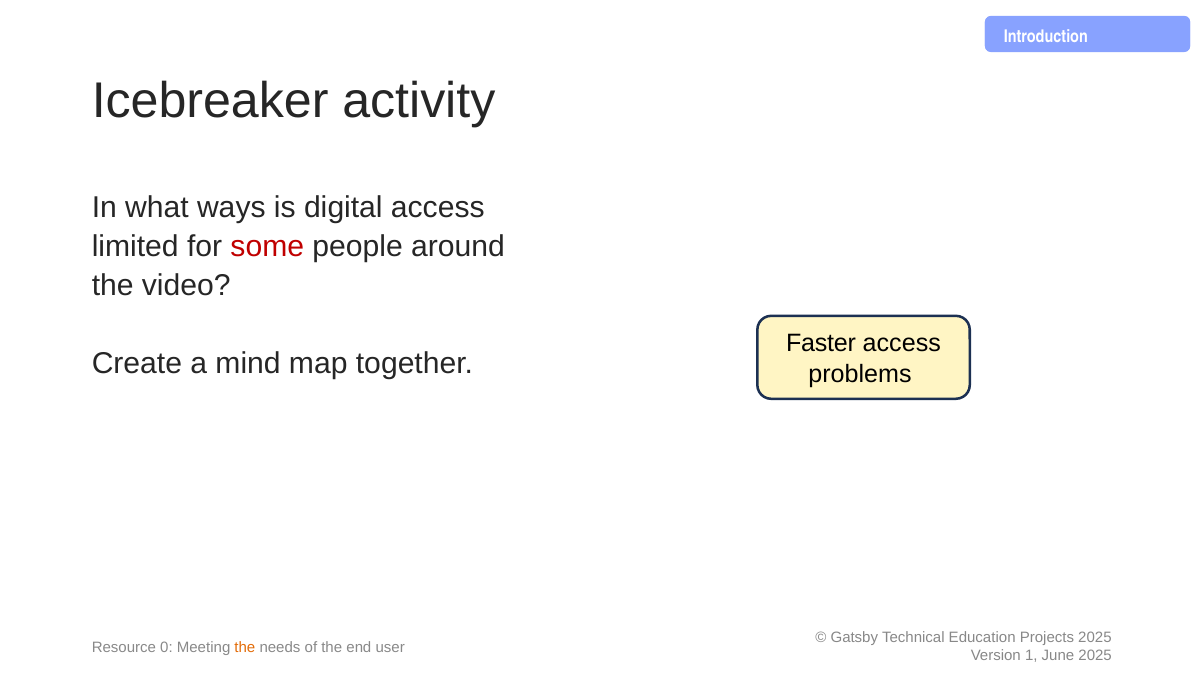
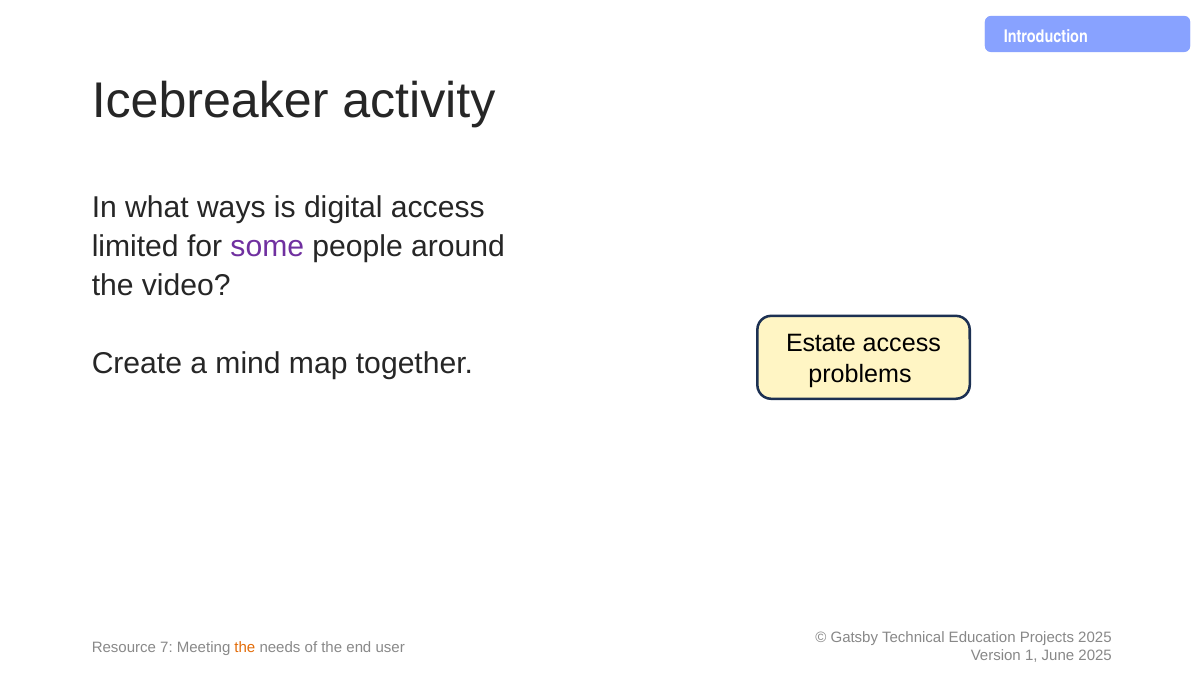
some colour: red -> purple
Faster: Faster -> Estate
0: 0 -> 7
